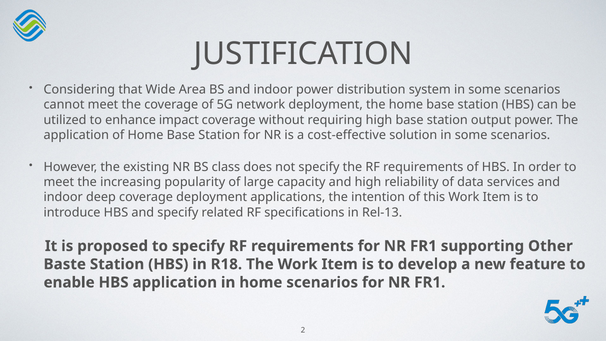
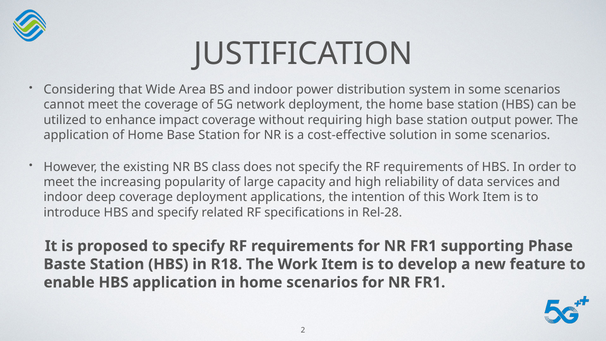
Rel-13: Rel-13 -> Rel-28
Other: Other -> Phase
